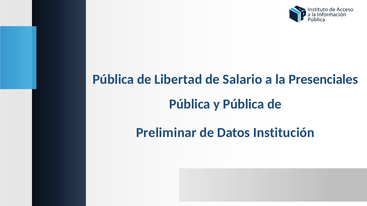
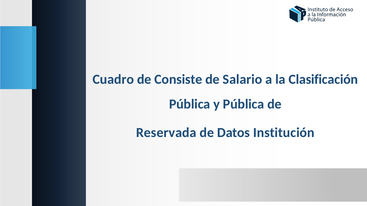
Pública at (113, 80): Pública -> Cuadro
Libertad: Libertad -> Consiste
Presenciales: Presenciales -> Clasificación
Preliminar: Preliminar -> Reservada
